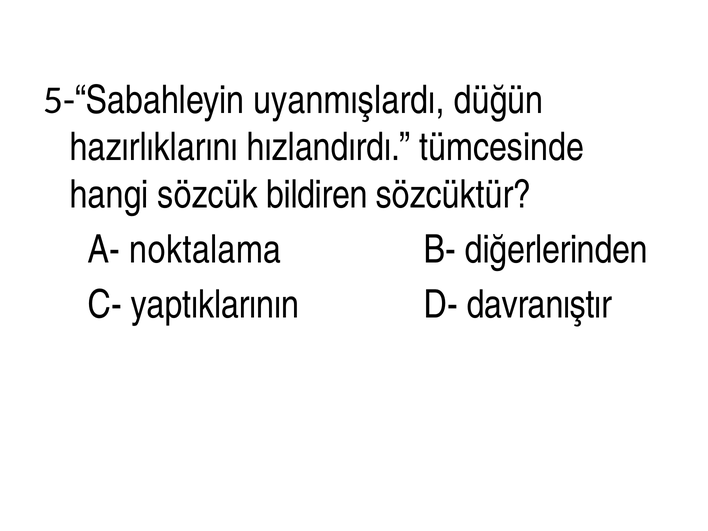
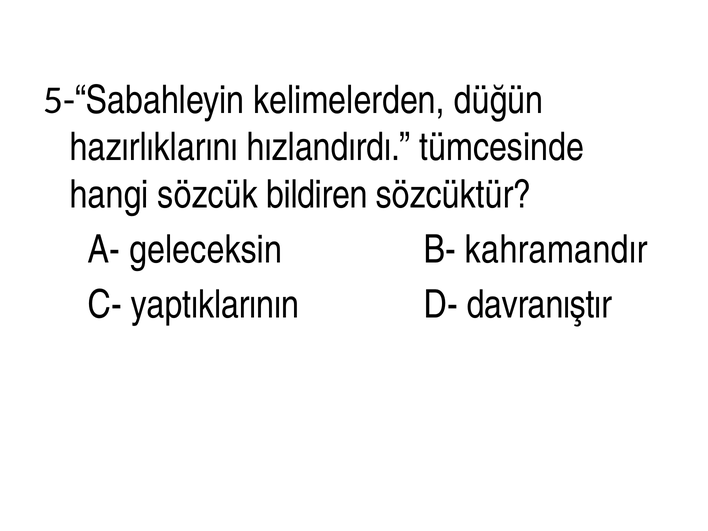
uyanmışlardı: uyanmışlardı -> kelimelerden
noktalama: noktalama -> geleceksin
diğerlerinden: diğerlerinden -> kahramandır
